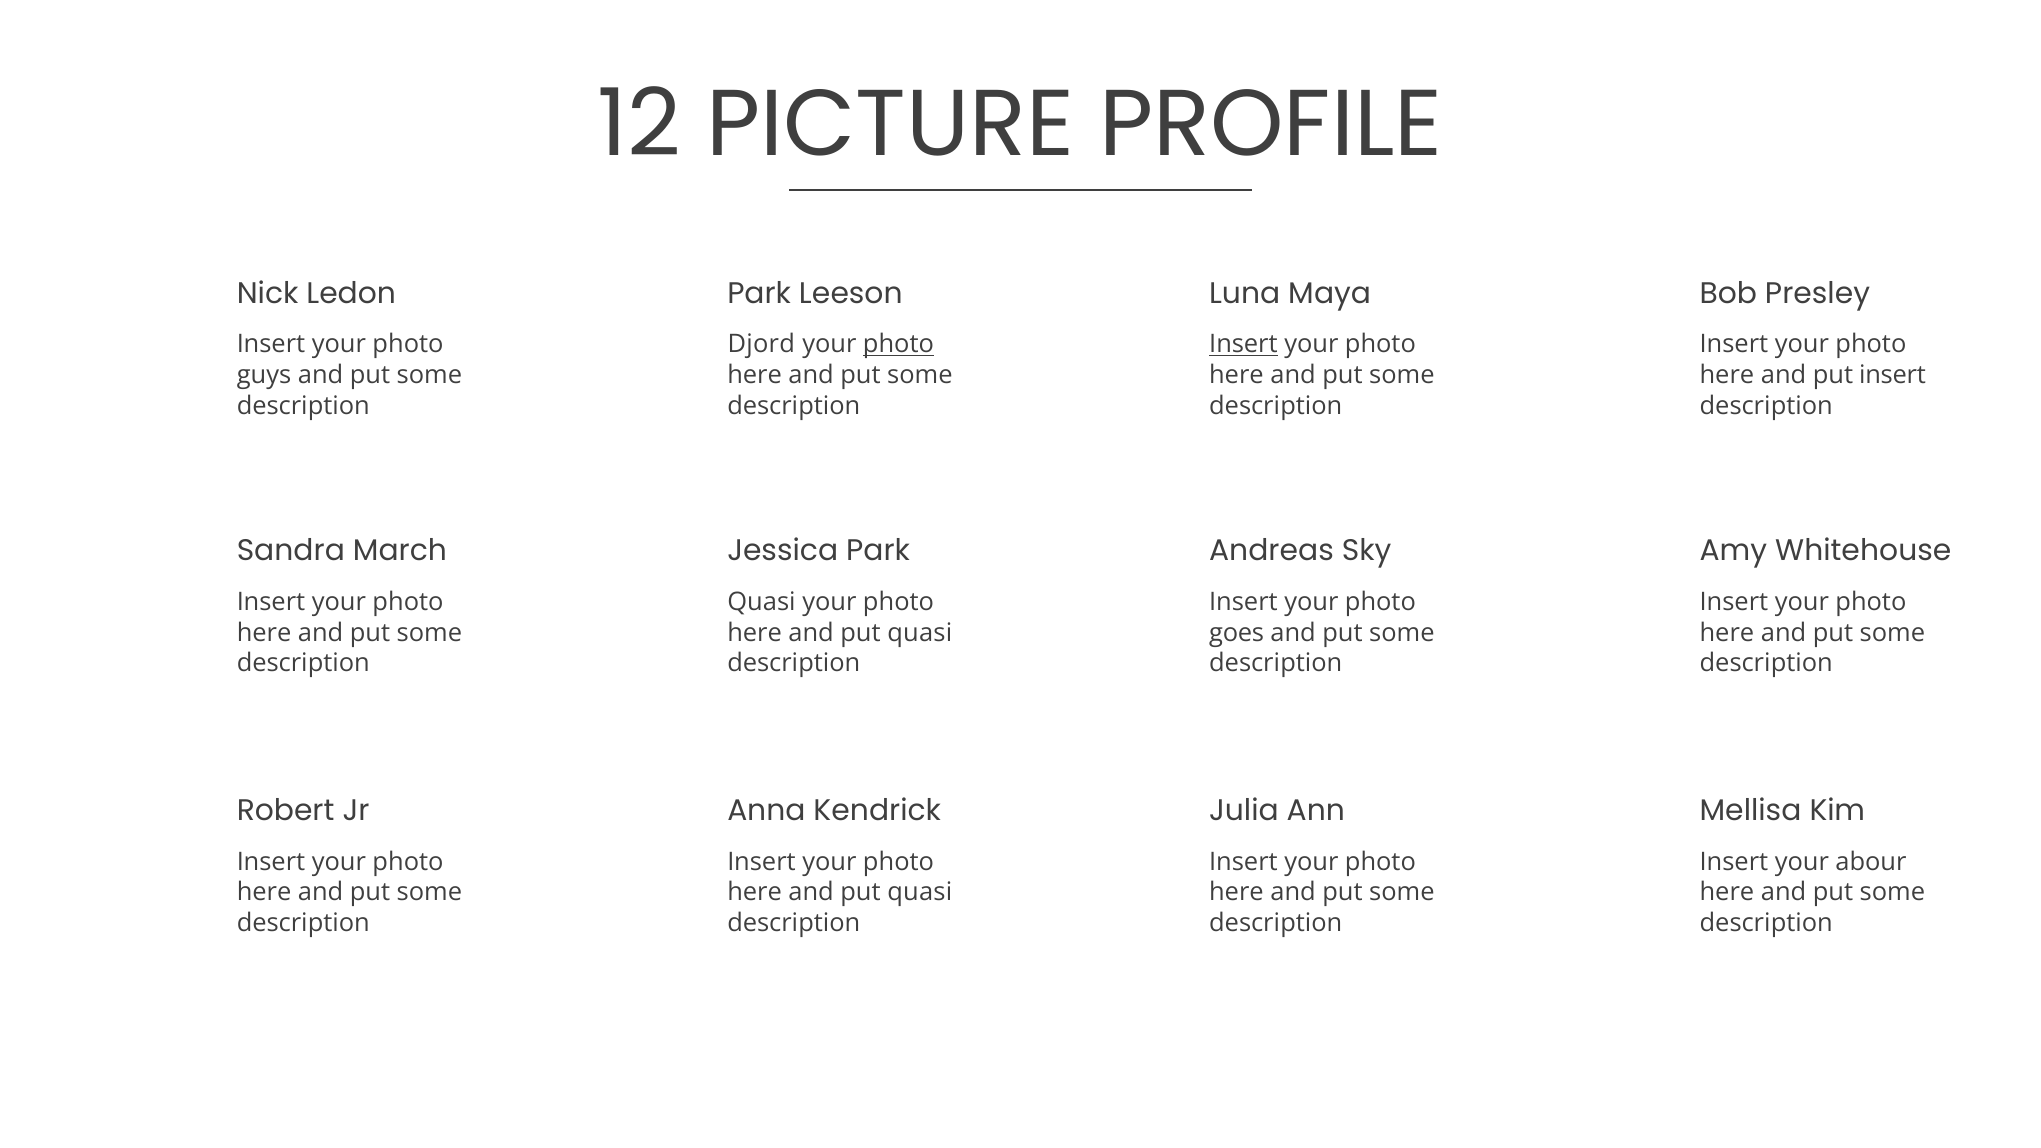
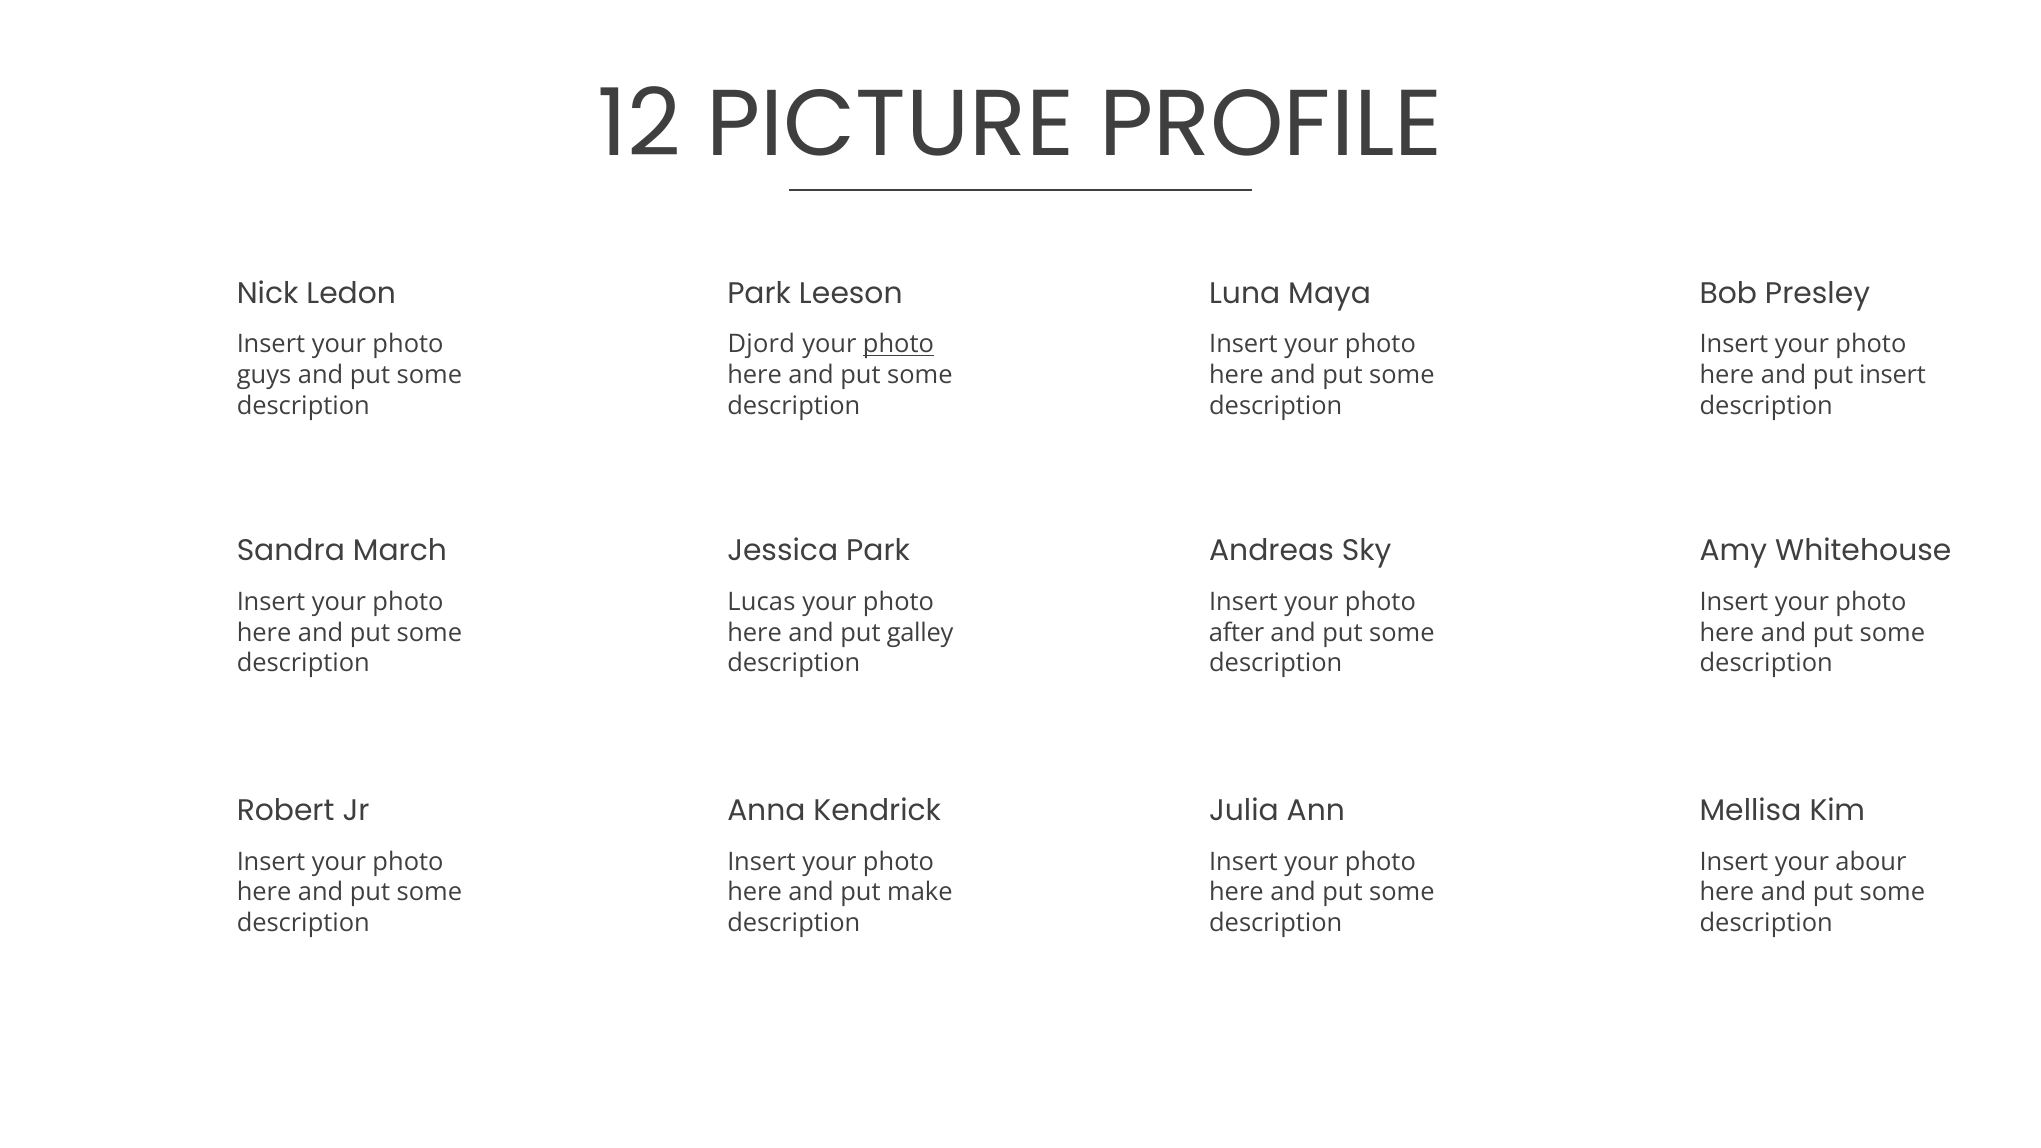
Insert at (1243, 345) underline: present -> none
Quasi at (761, 602): Quasi -> Lucas
quasi at (920, 633): quasi -> galley
goes: goes -> after
quasi at (920, 892): quasi -> make
